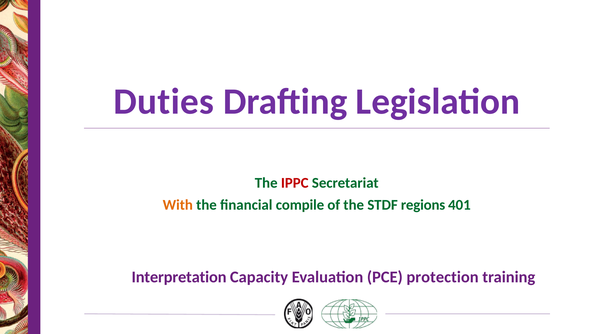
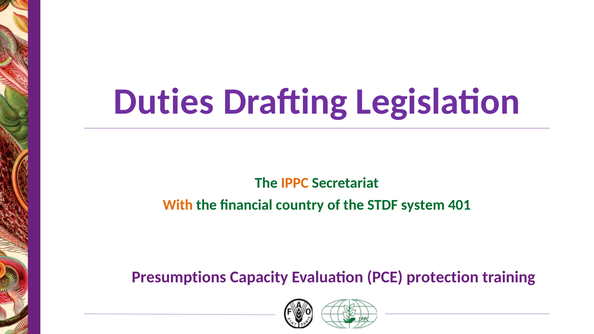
IPPC colour: red -> orange
compile: compile -> country
regions: regions -> system
Interpretation: Interpretation -> Presumptions
